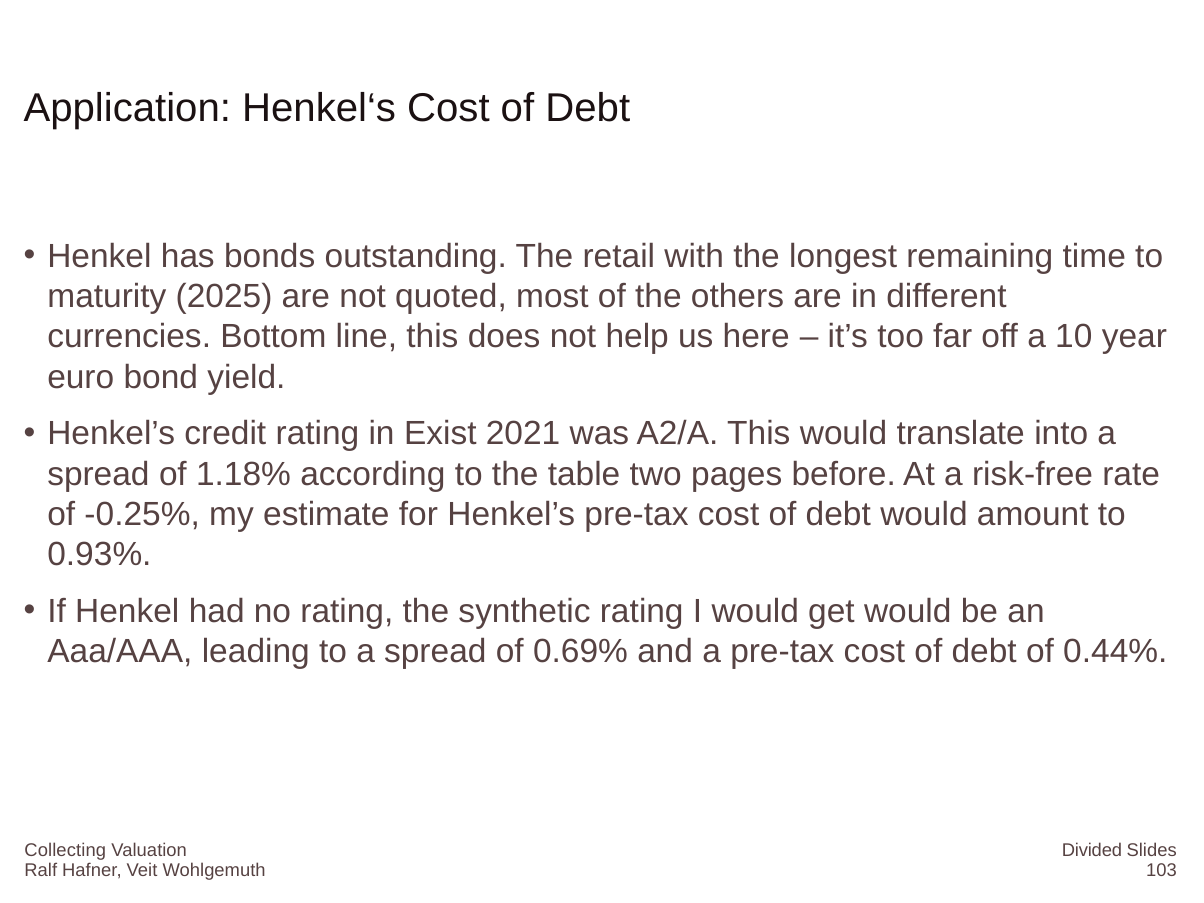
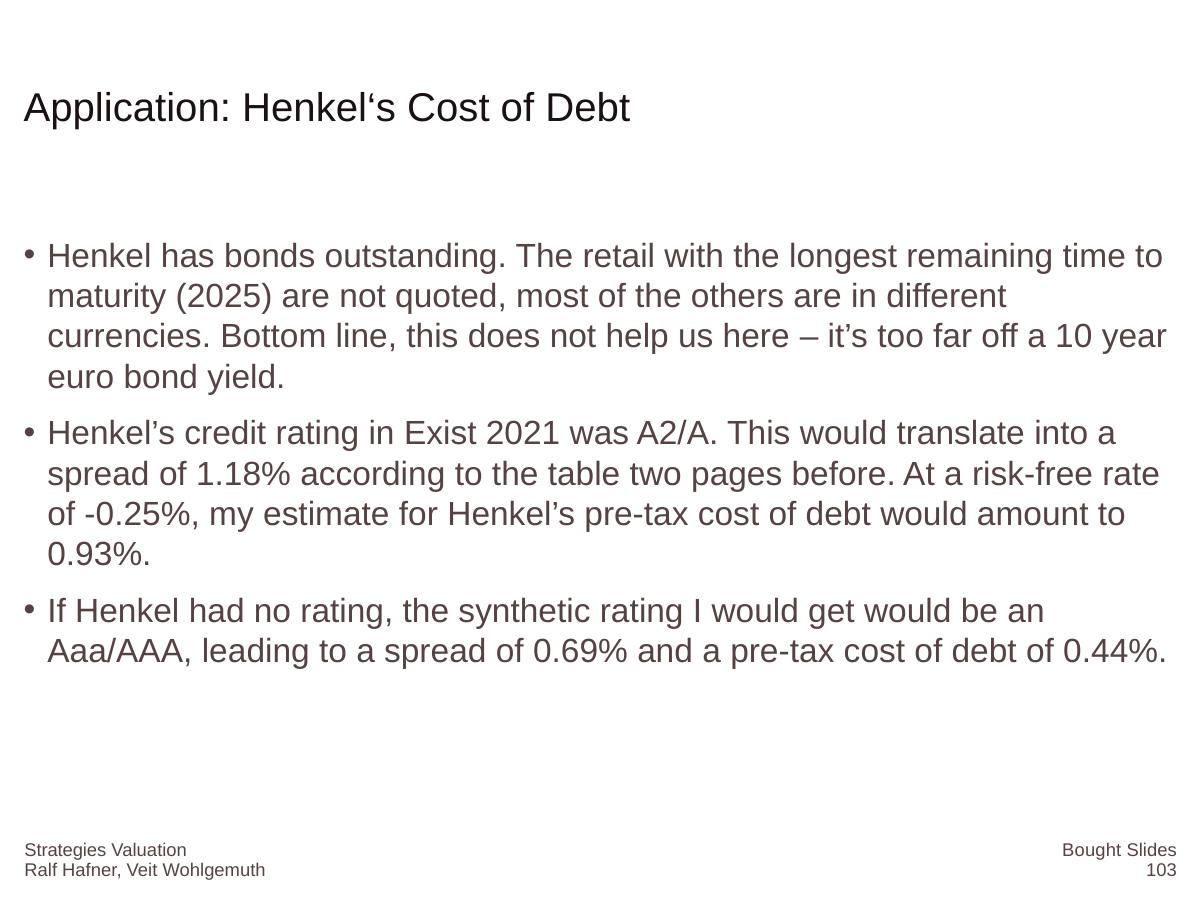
Collecting: Collecting -> Strategies
Divided: Divided -> Bought
